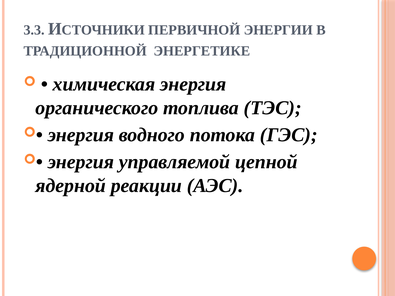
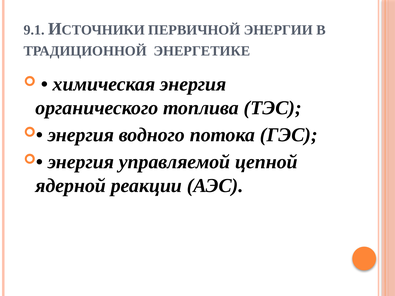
3.3: 3.3 -> 9.1
